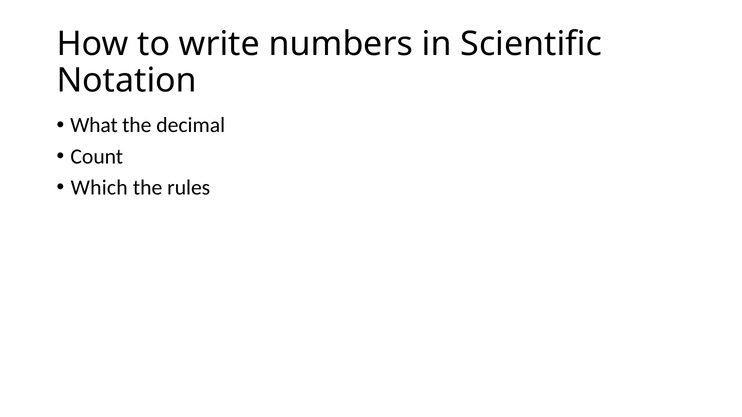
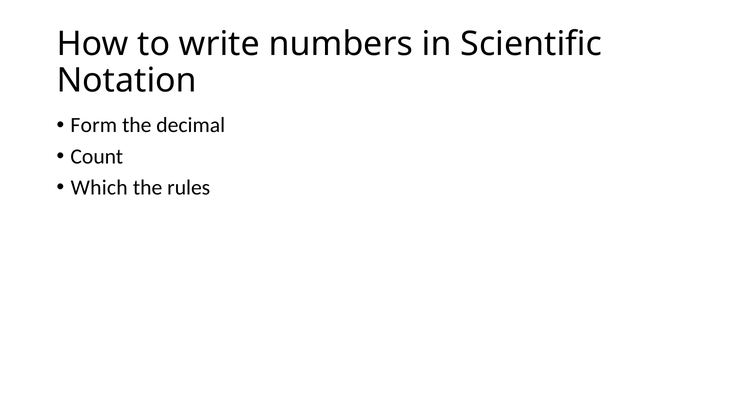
What: What -> Form
